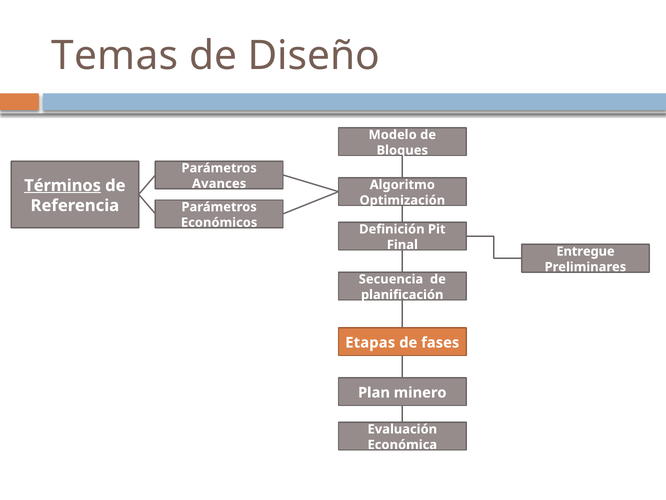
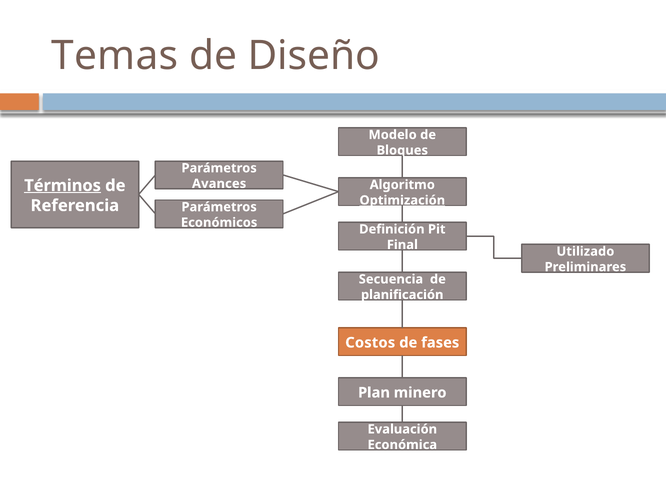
Optimización underline: none -> present
Entregue: Entregue -> Utilizado
Etapas: Etapas -> Costos
